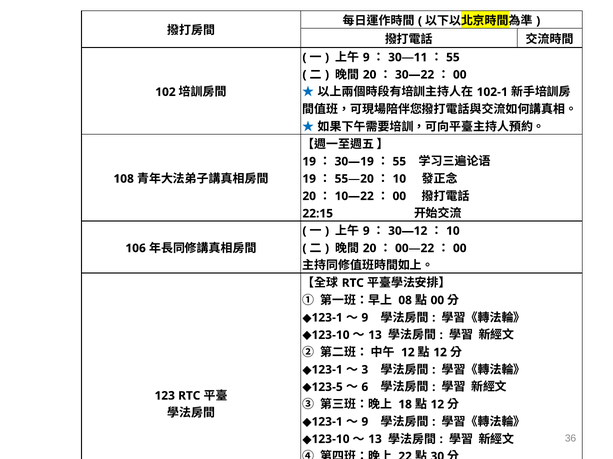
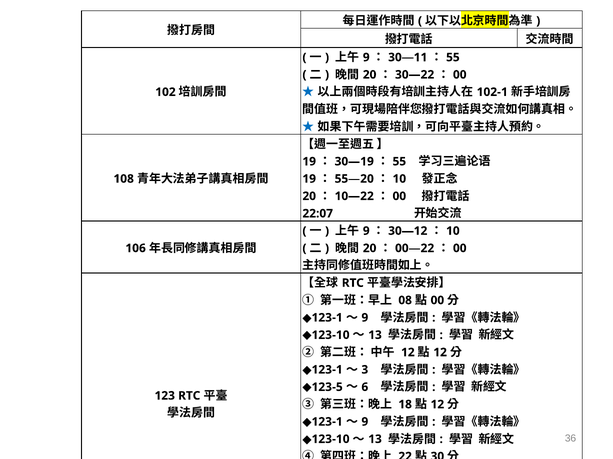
22:15: 22:15 -> 22:07
